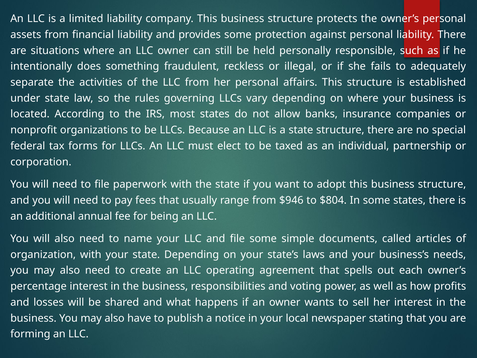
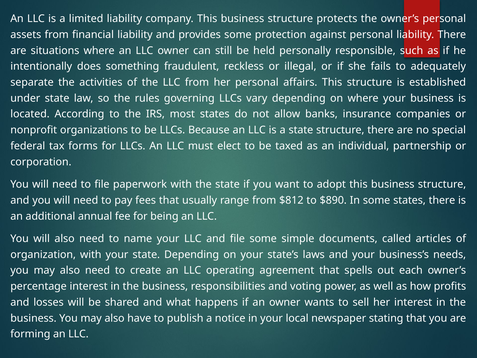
$946: $946 -> $812
$804: $804 -> $890
